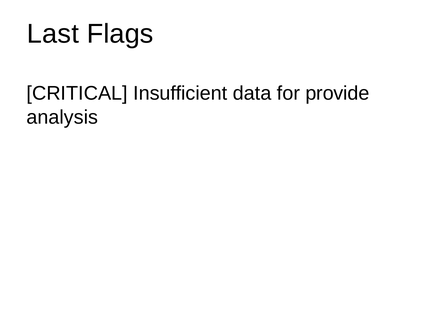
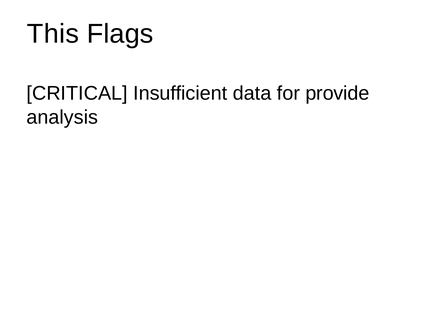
Last: Last -> This
